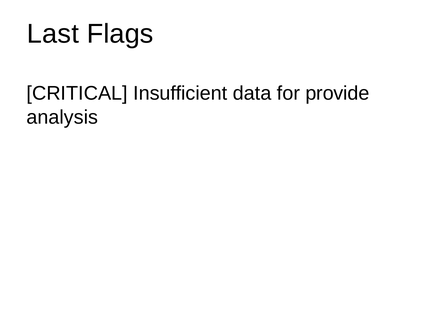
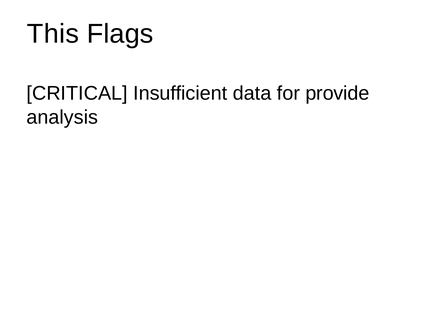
Last: Last -> This
